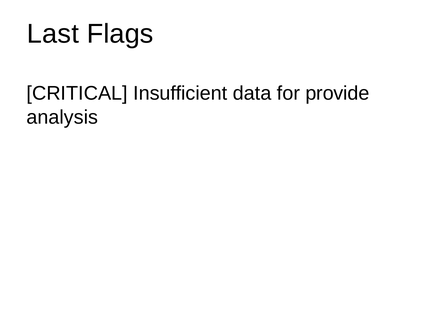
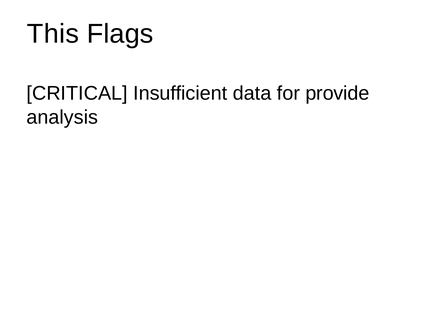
Last: Last -> This
